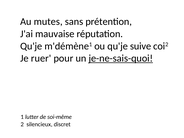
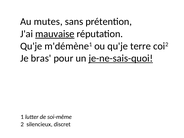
mauvaise underline: none -> present
suive: suive -> terre
ruer: ruer -> bras
